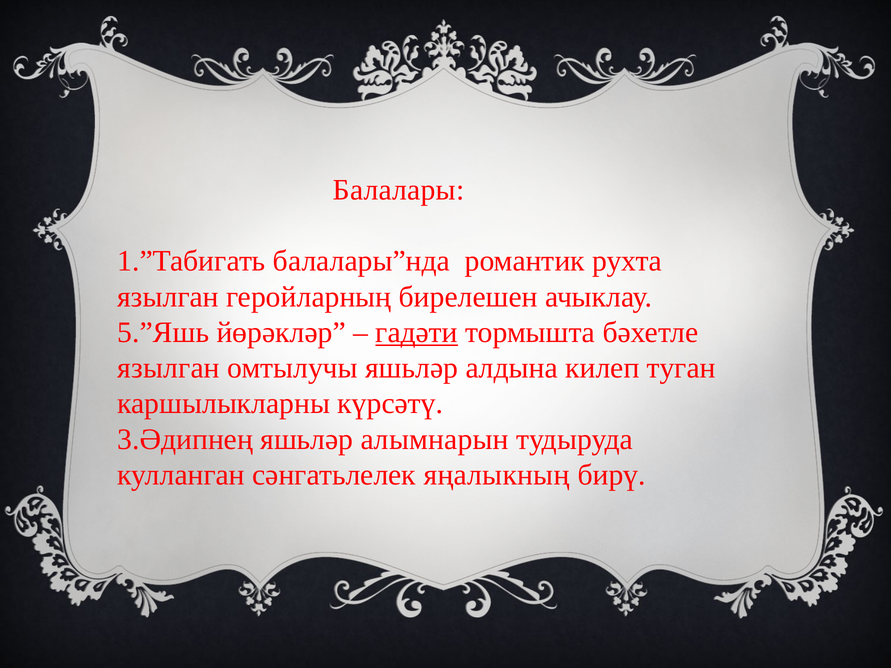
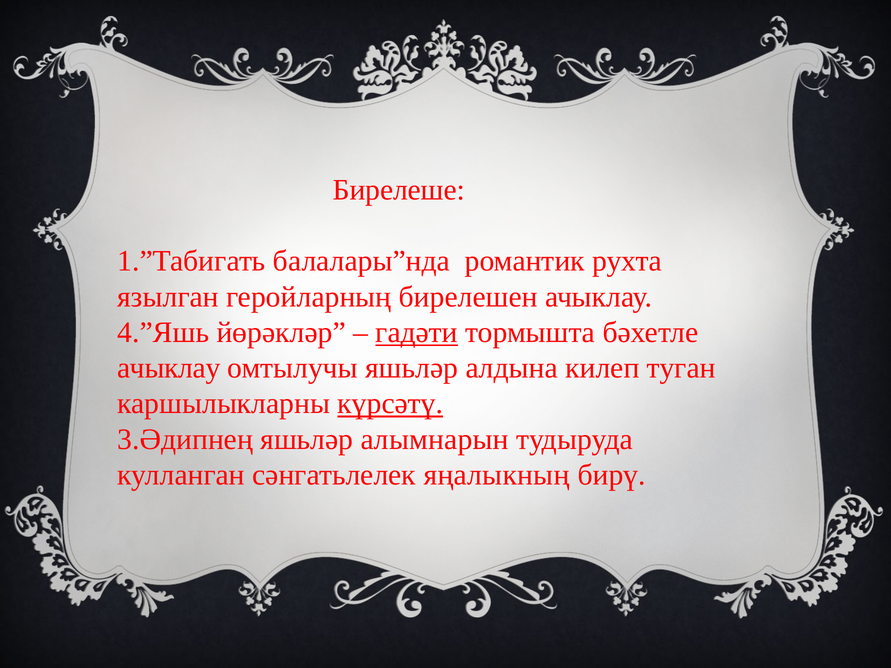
Балалары: Балалары -> Бирелеше
5.”Яшь: 5.”Яшь -> 4.”Яшь
язылган at (169, 368): язылган -> ачыклау
күрсәтү underline: none -> present
